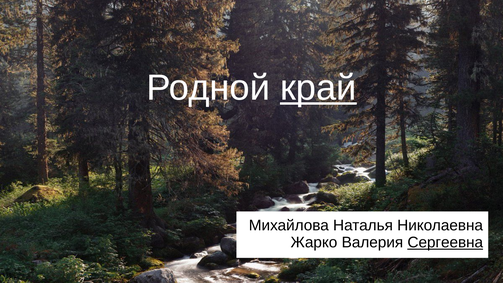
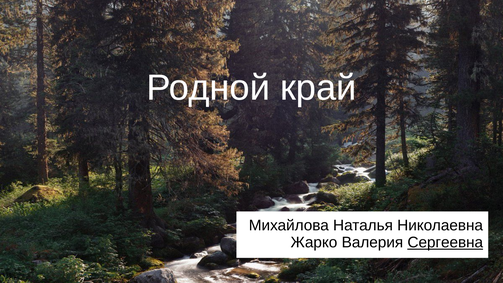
край underline: present -> none
